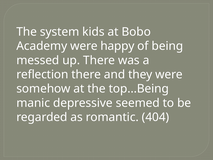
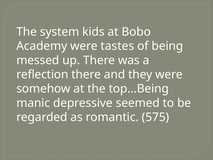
happy: happy -> tastes
404: 404 -> 575
